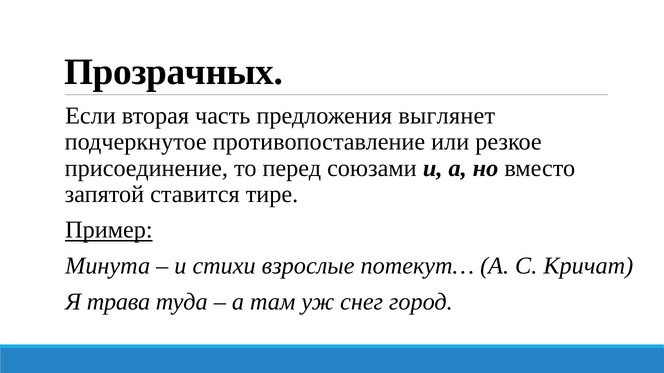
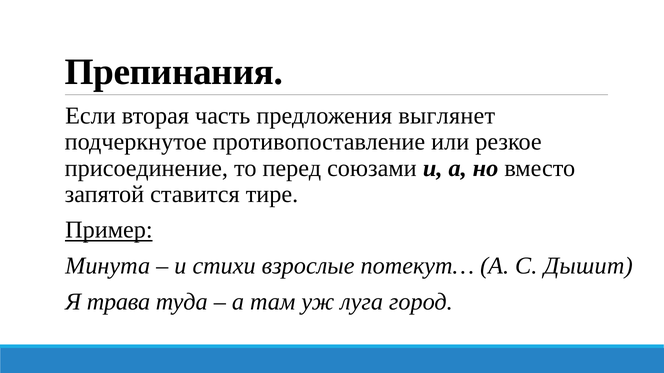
Прозрачных: Прозрачных -> Препинания
Кричат: Кричат -> Дышит
снег: снег -> луга
